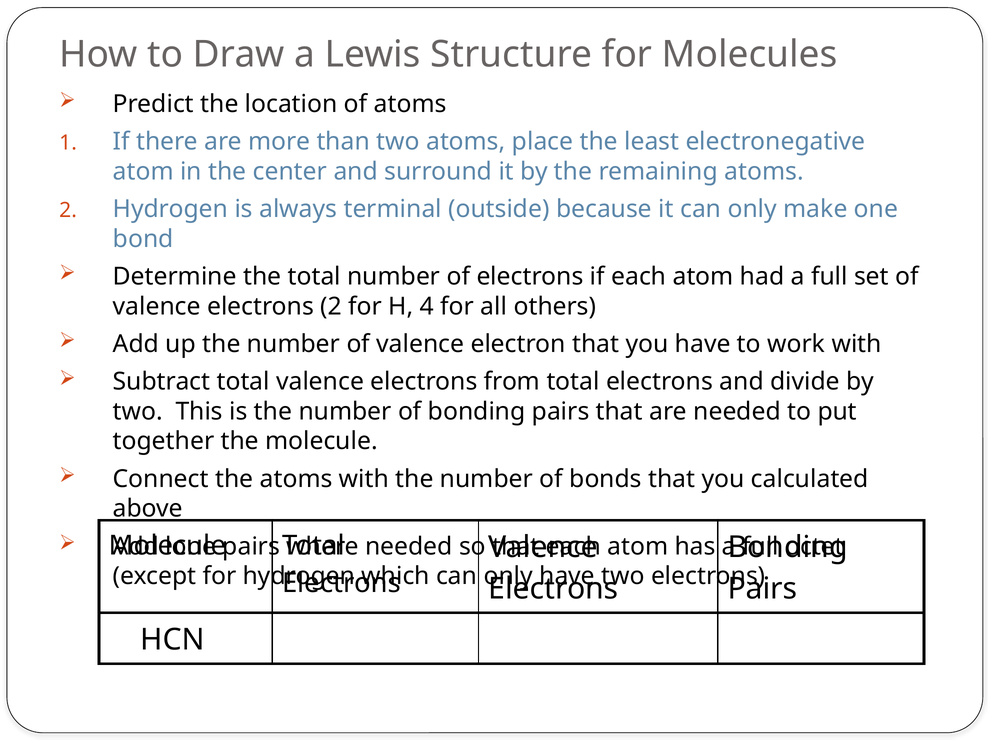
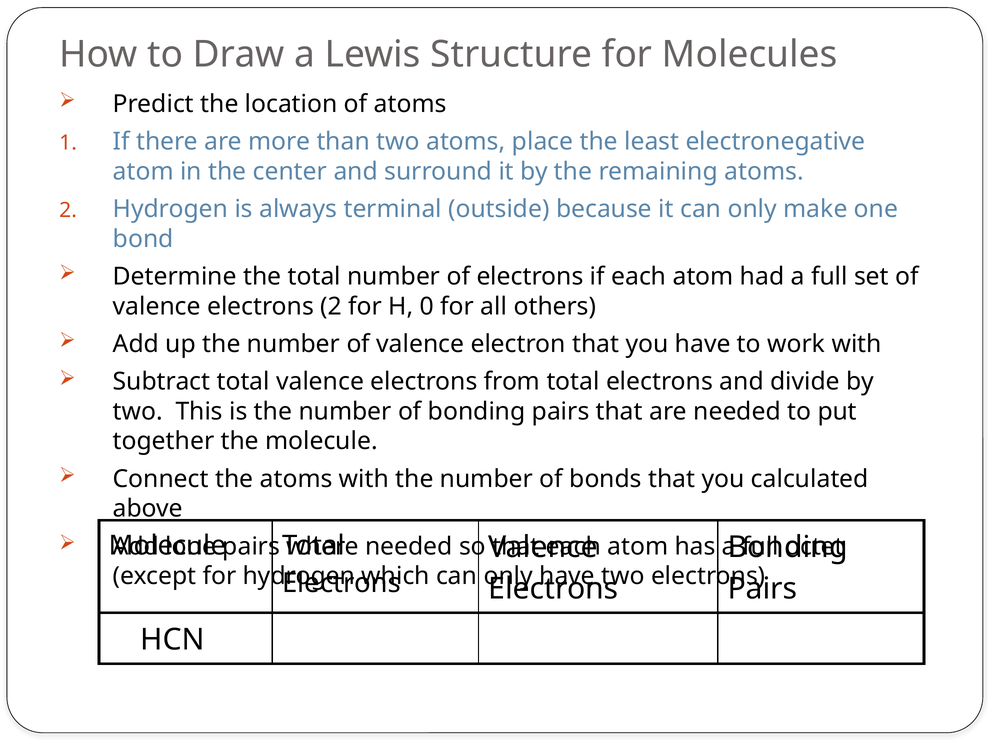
4: 4 -> 0
